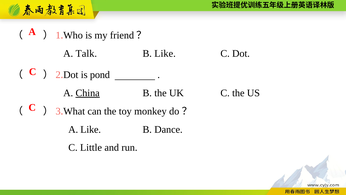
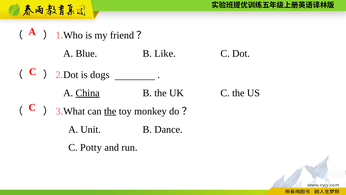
Talk: Talk -> Blue
pond: pond -> dogs
the at (110, 111) underline: none -> present
A Like: Like -> Unit
Little: Little -> Potty
